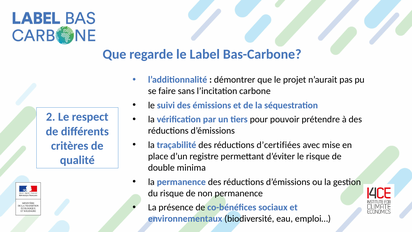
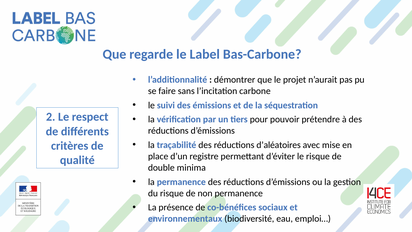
d’certifiées: d’certifiées -> d’aléatoires
